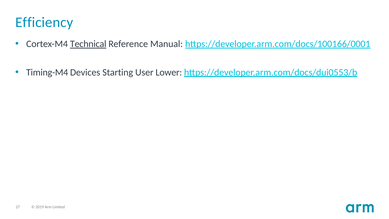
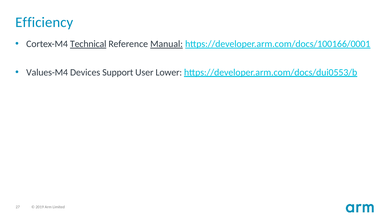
Manual underline: none -> present
Timing-M4: Timing-M4 -> Values-M4
Starting: Starting -> Support
